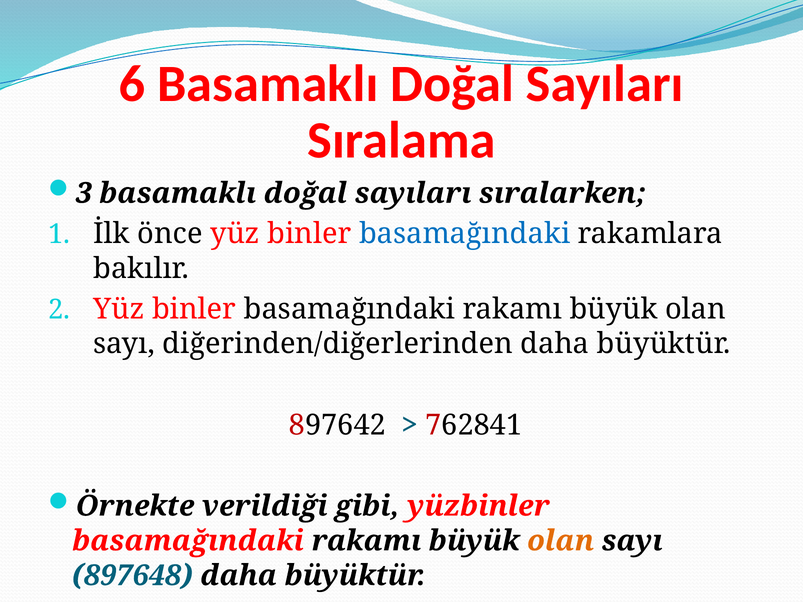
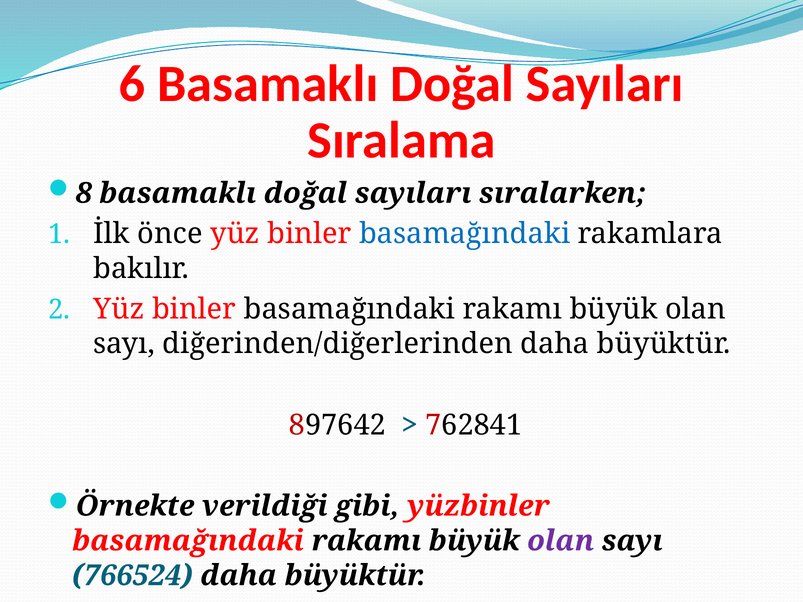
3: 3 -> 8
olan at (561, 541) colour: orange -> purple
897648: 897648 -> 766524
